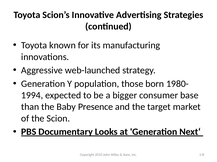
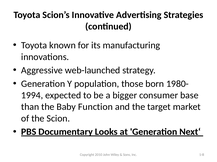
Presence: Presence -> Function
